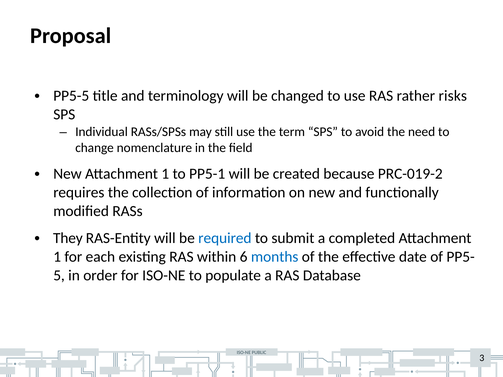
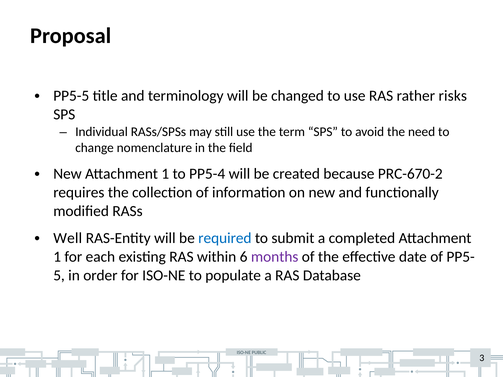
PP5-1: PP5-1 -> PP5-4
PRC-019-2: PRC-019-2 -> PRC-670-2
They: They -> Well
months colour: blue -> purple
